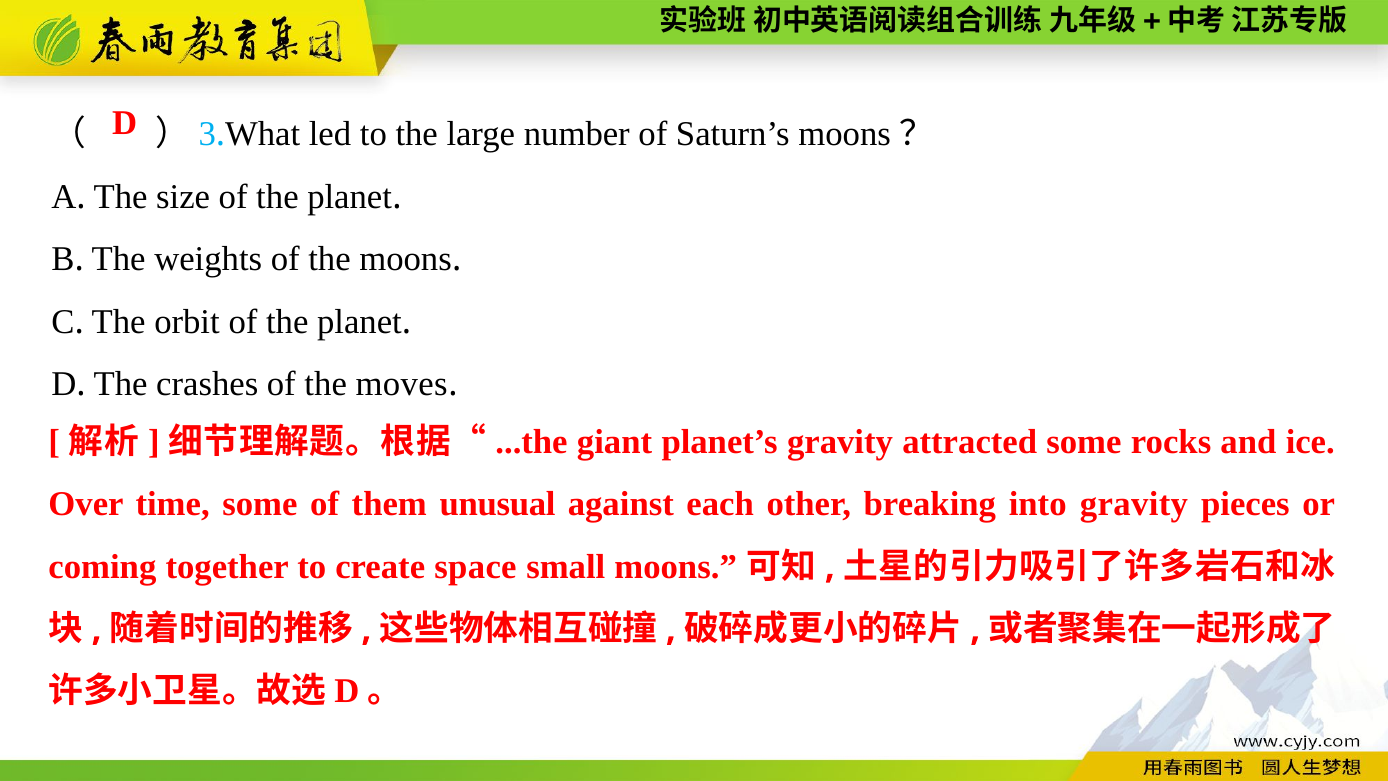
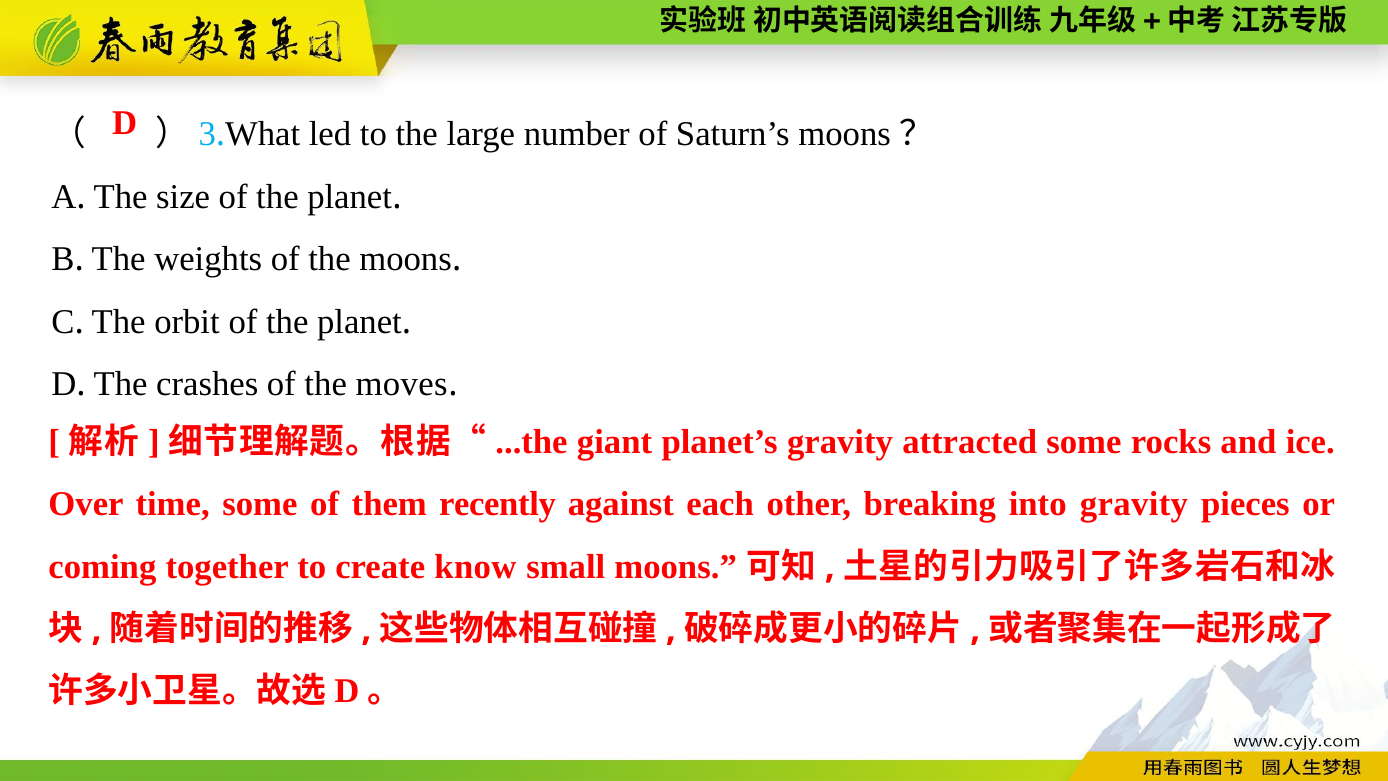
unusual: unusual -> recently
space: space -> know
